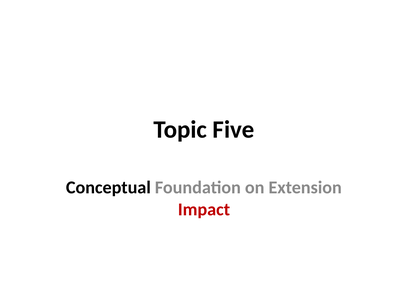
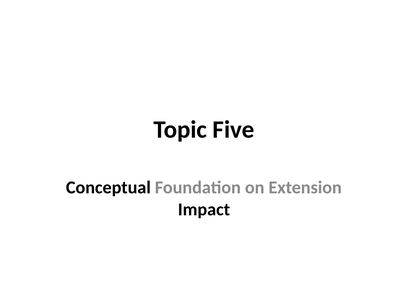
Impact colour: red -> black
